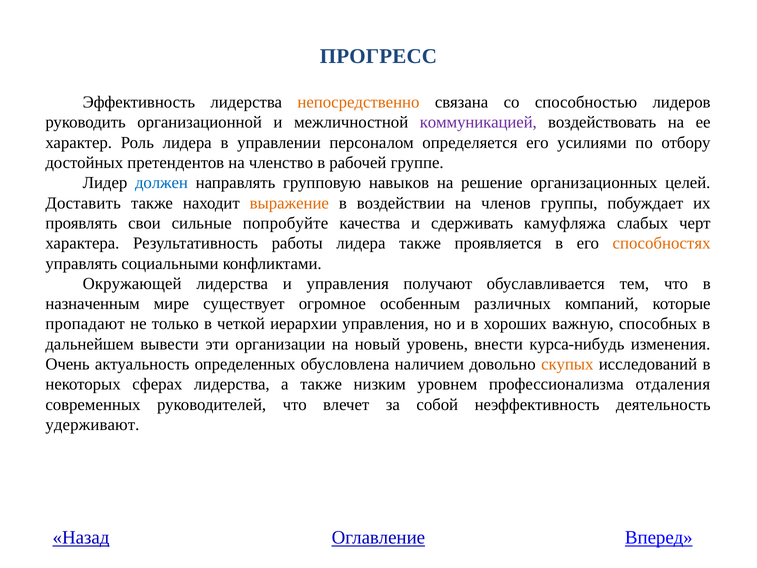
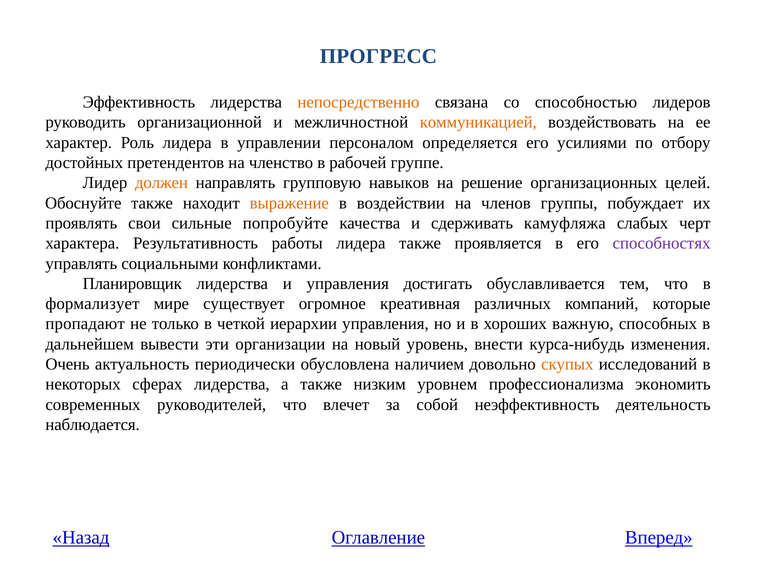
коммуникацией colour: purple -> orange
должен colour: blue -> orange
Доставить: Доставить -> Обоснуйте
способностях colour: orange -> purple
Окружающей: Окружающей -> Планировщик
получают: получают -> достигать
назначенным: назначенным -> формализует
особенным: особенным -> креативная
определенных: определенных -> периодически
отдаления: отдаления -> экономить
удерживают: удерживают -> наблюдается
